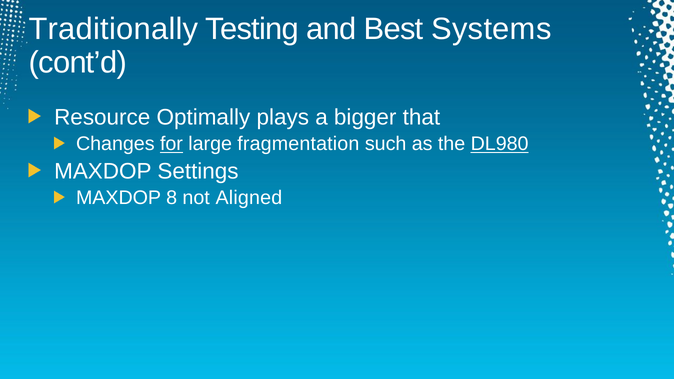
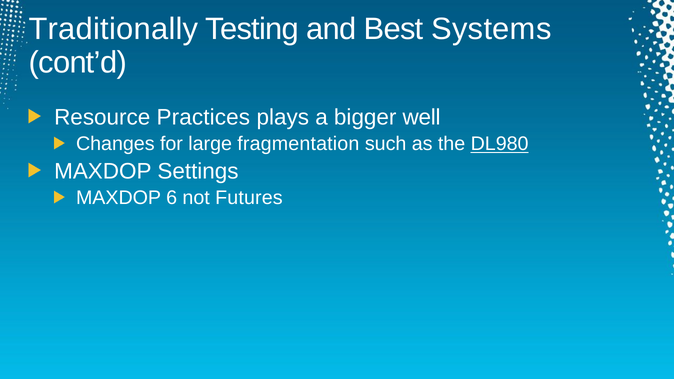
Optimally: Optimally -> Practices
that: that -> well
for underline: present -> none
8: 8 -> 6
Aligned: Aligned -> Futures
